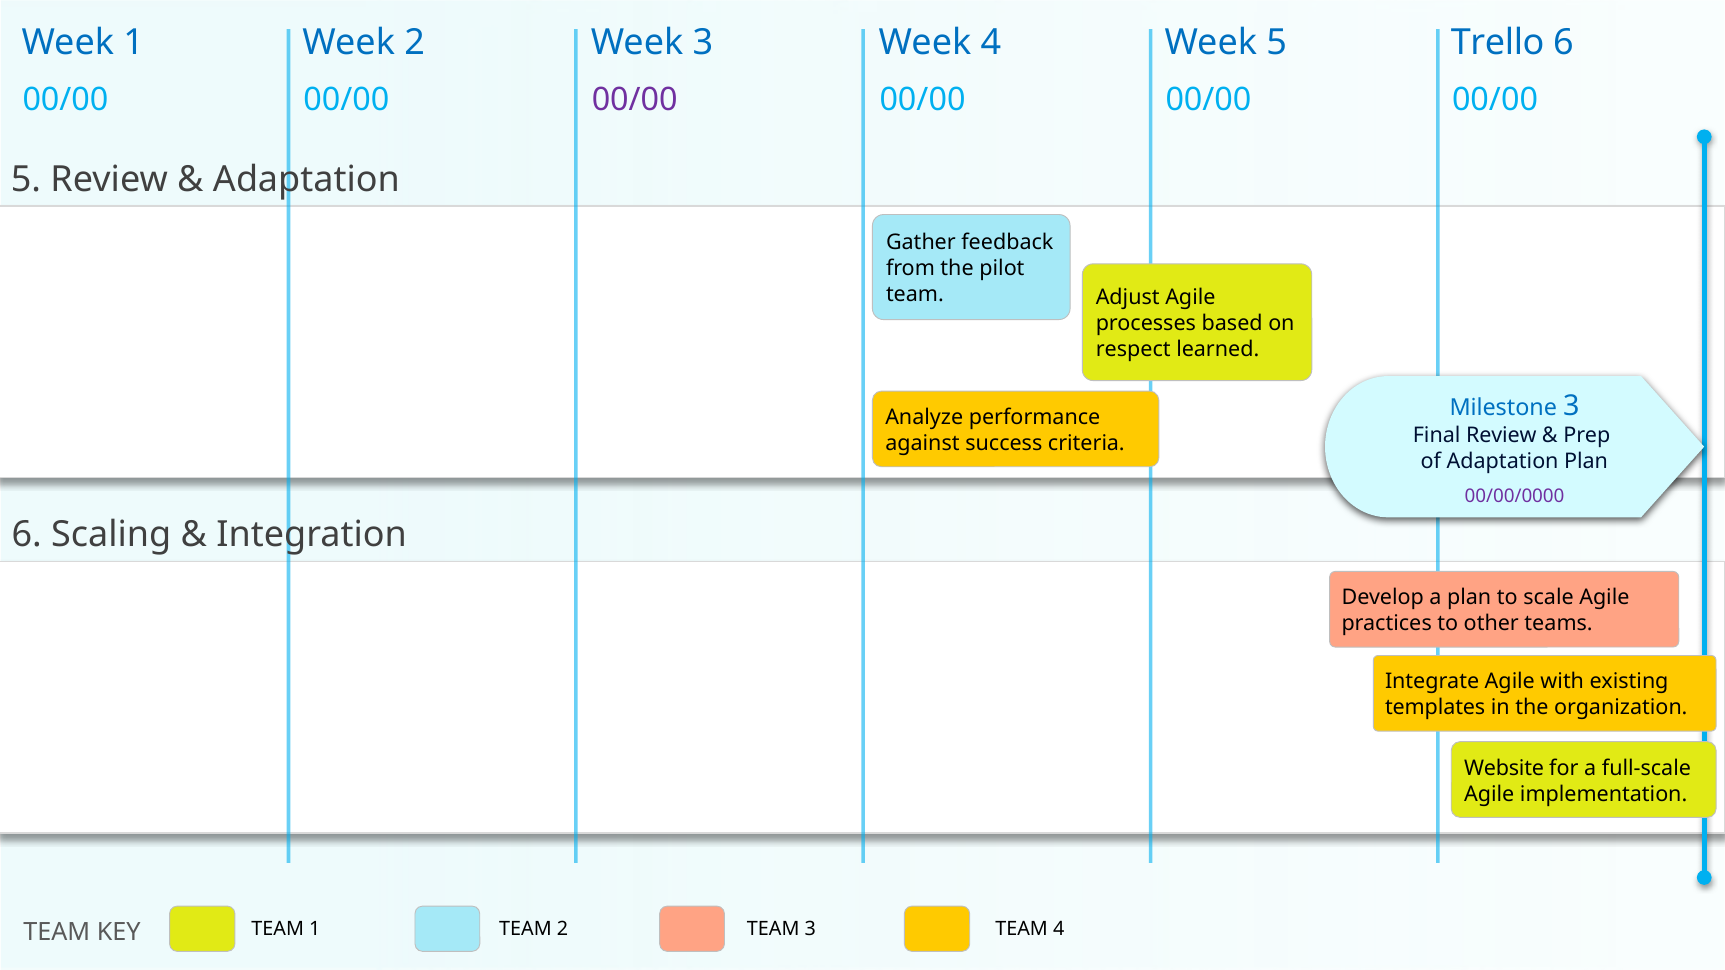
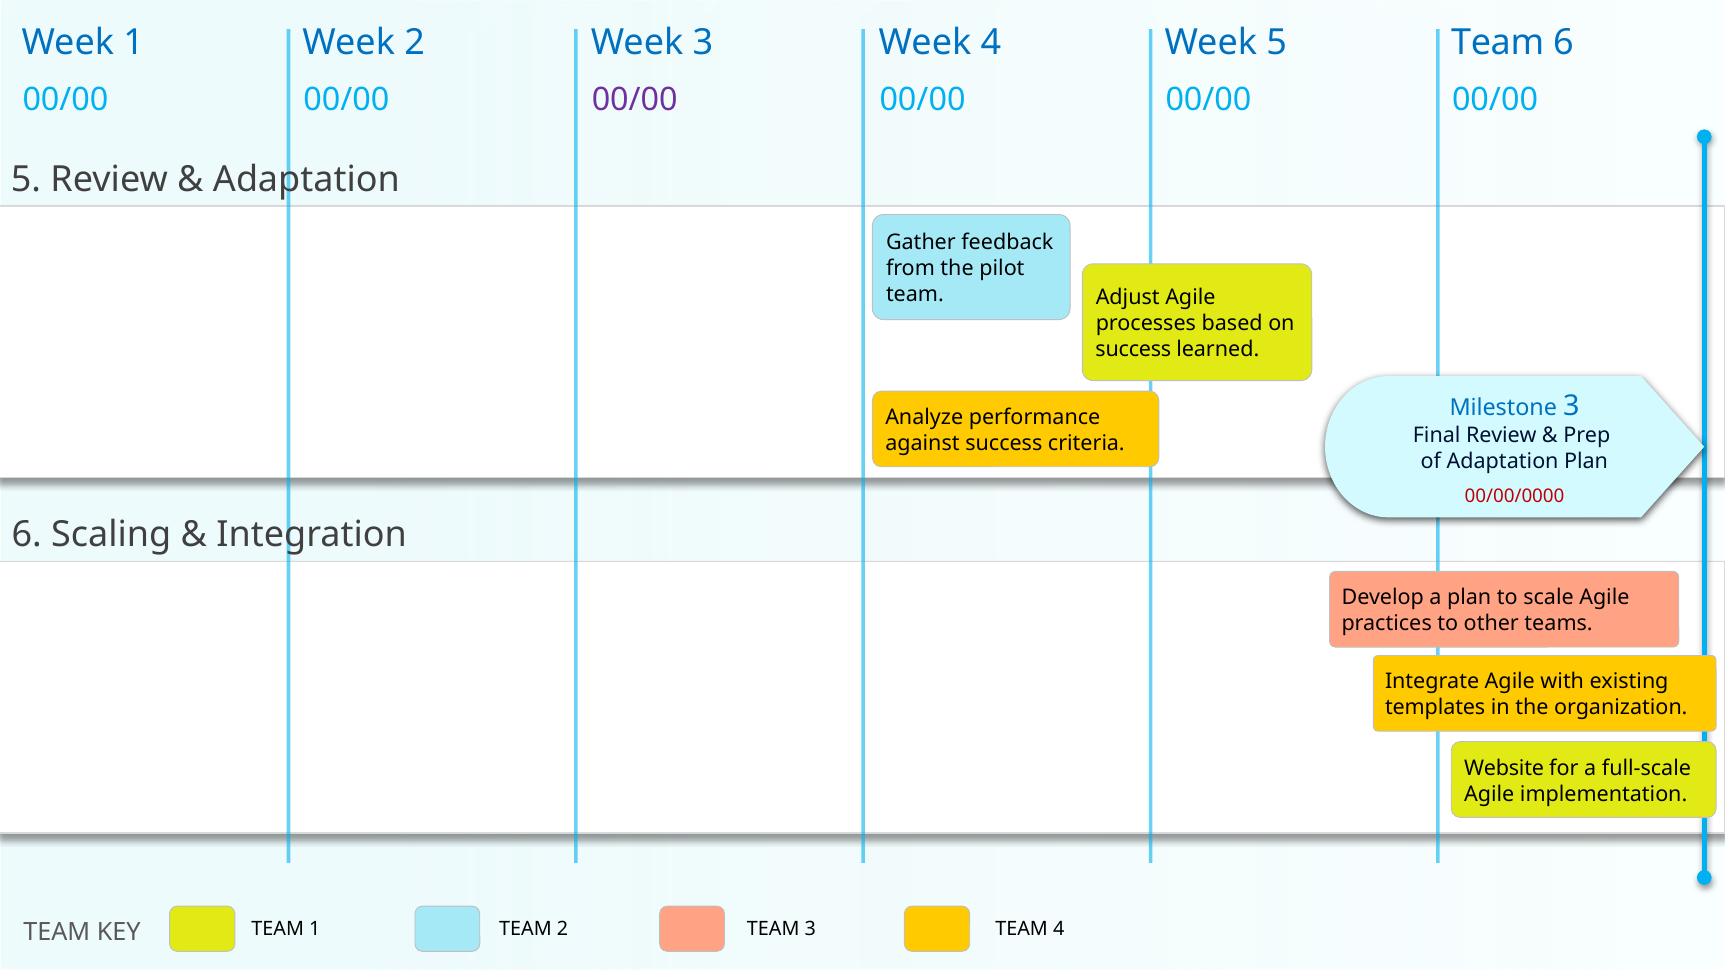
5 Trello: Trello -> Team
respect at (1133, 350): respect -> success
00/00/0000 colour: purple -> red
